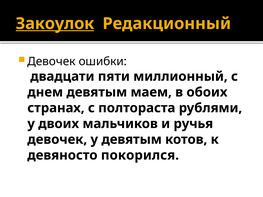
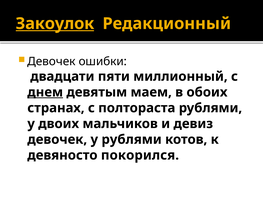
днем underline: none -> present
ручья: ручья -> девиз
у девятым: девятым -> рублями
